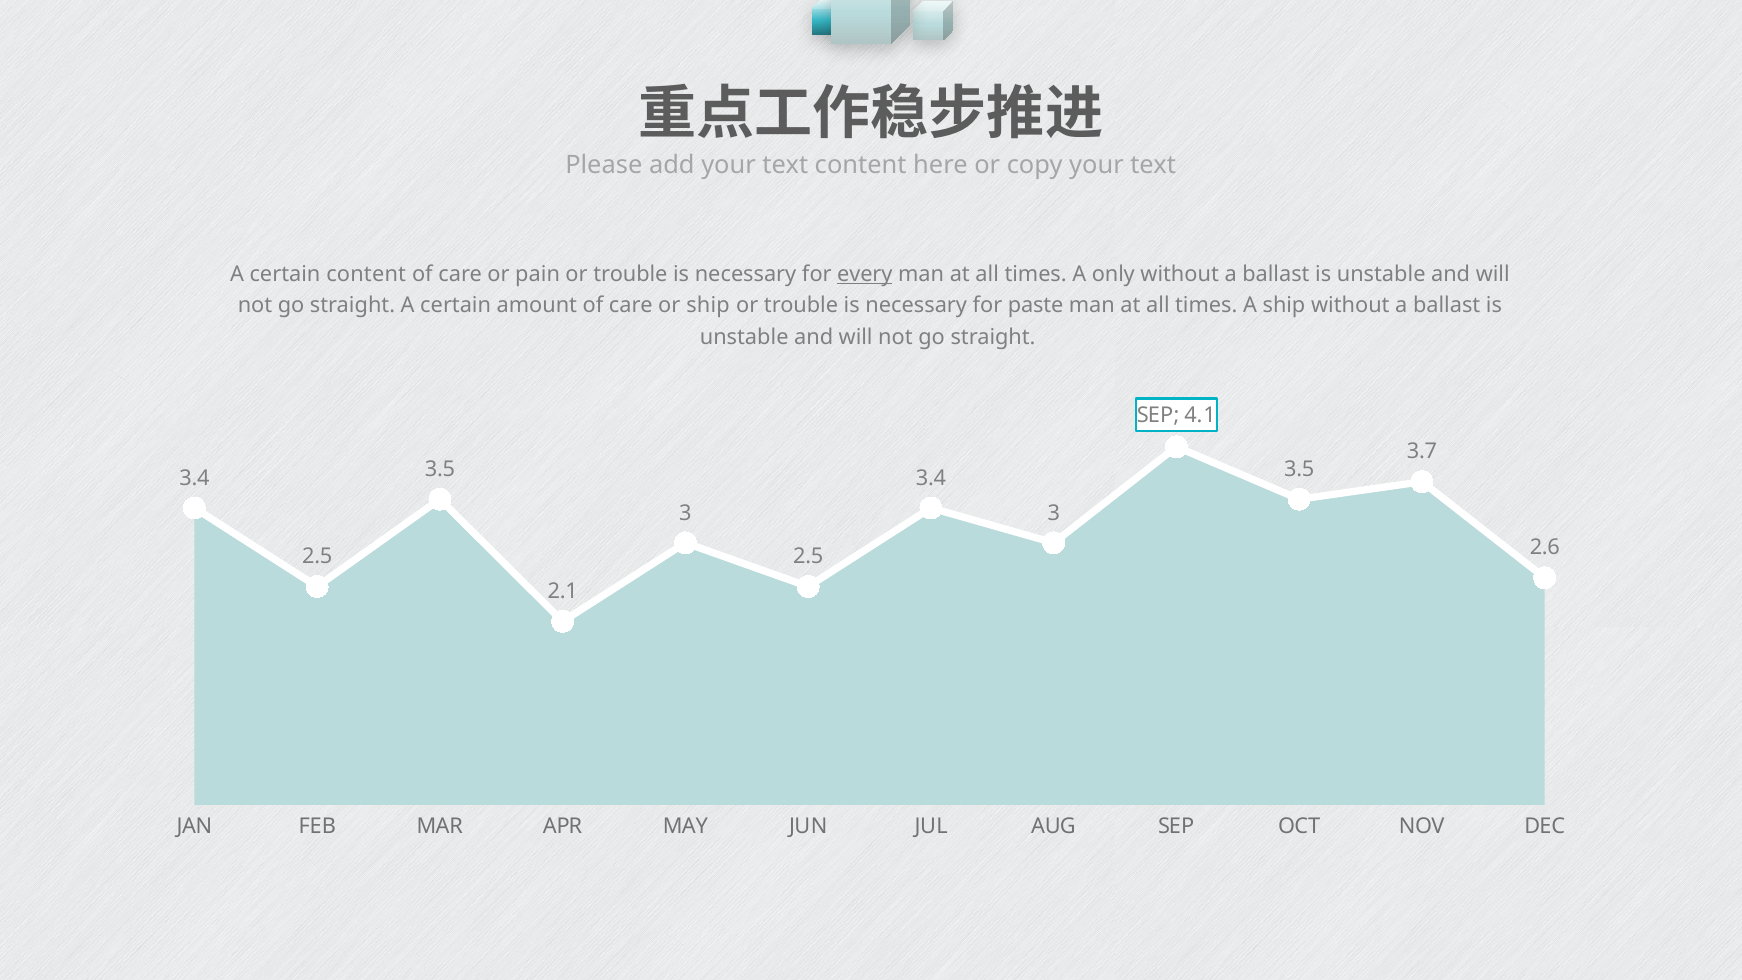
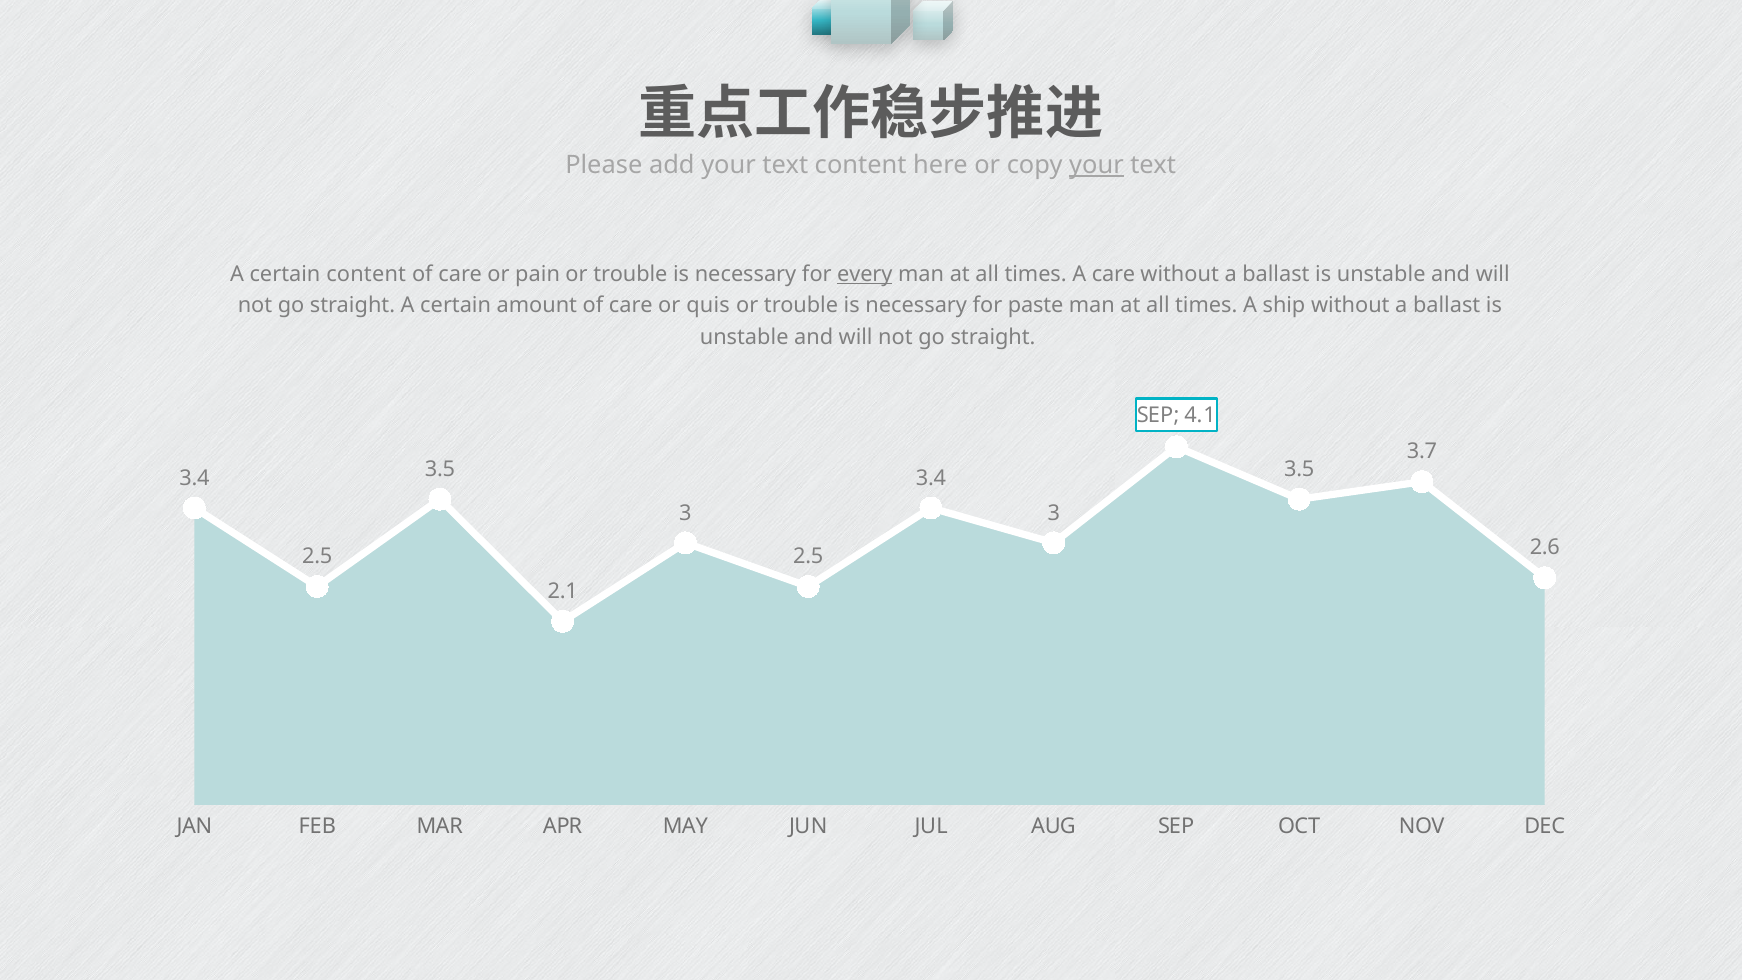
your at (1097, 165) underline: none -> present
A only: only -> care
or ship: ship -> quis
